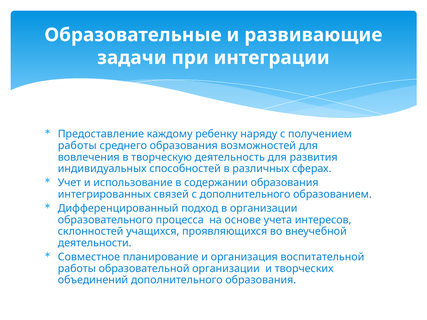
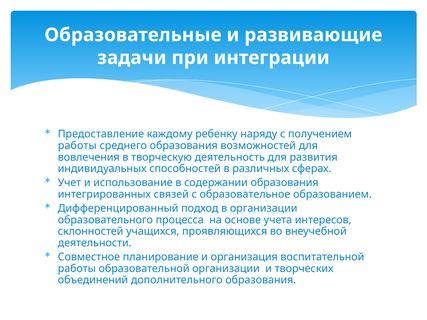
с дополнительного: дополнительного -> образовательное
